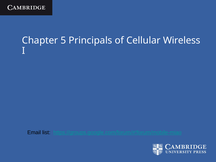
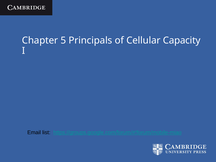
Wireless: Wireless -> Capacity
